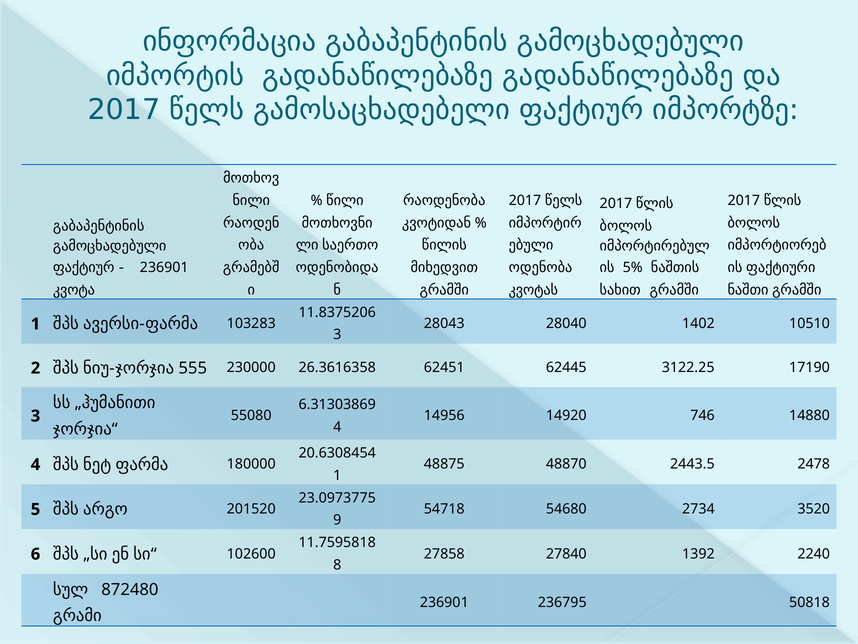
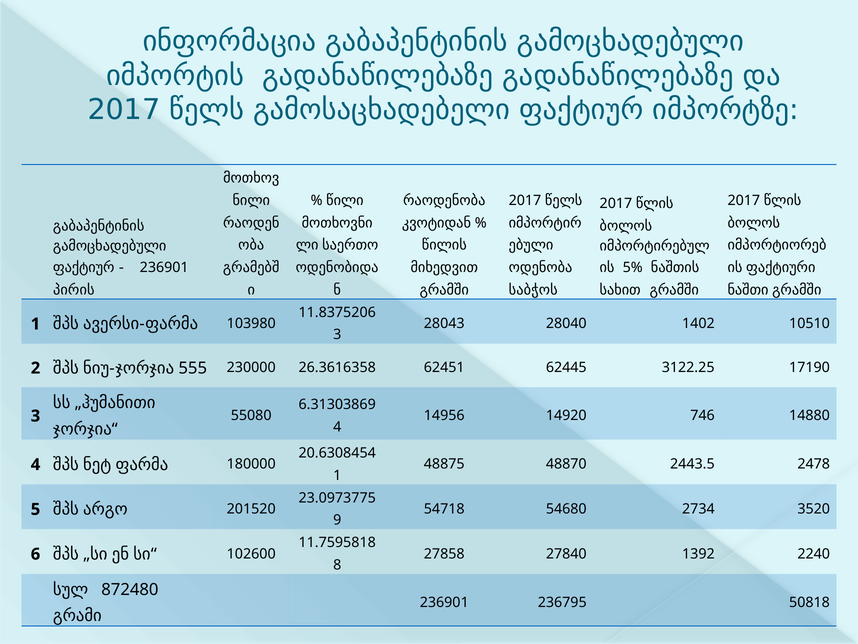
კვოტა: კვოტა -> პირის
კვოტას: კვოტას -> საბჭოს
103283: 103283 -> 103980
